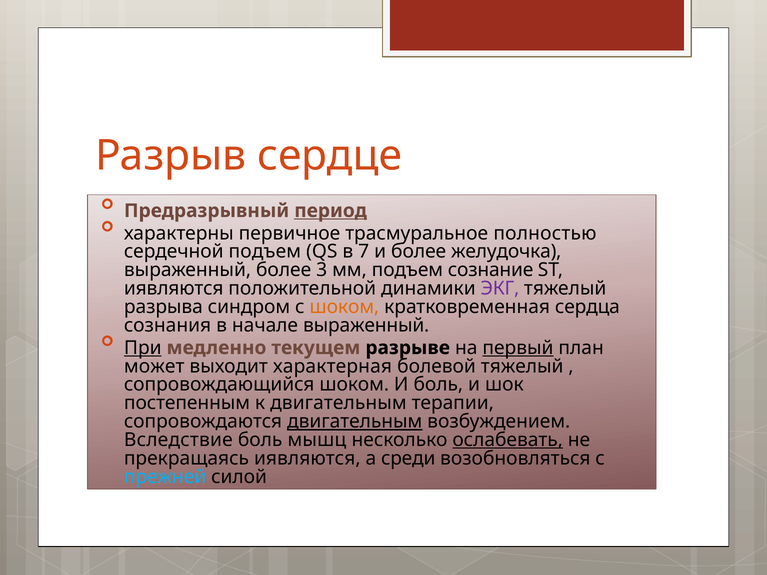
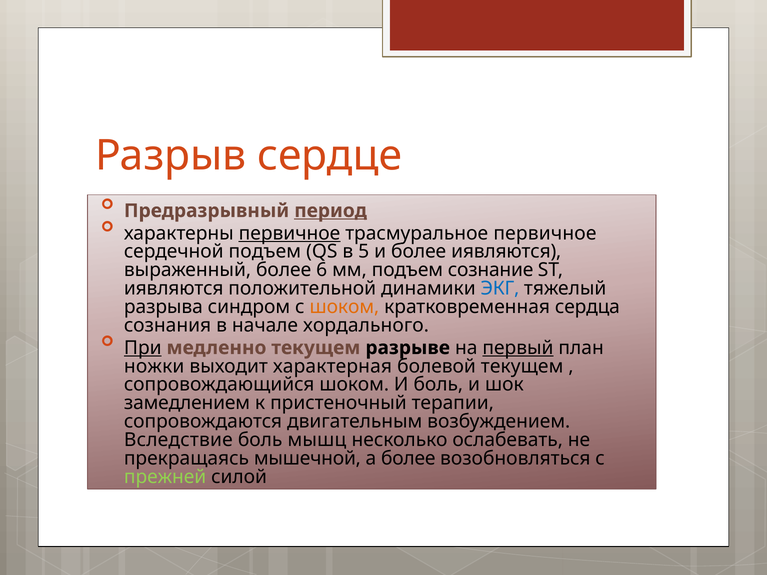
первичное at (290, 233) underline: none -> present
трасмуральное полностью: полностью -> первичное
7: 7 -> 5
более желудочка: желудочка -> иявляются
3: 3 -> 6
ЭКГ colour: purple -> blue
начале выраженный: выраженный -> хордального
может: может -> ножки
болевой тяжелый: тяжелый -> текущем
постепенным: постепенным -> замедлением
к двигательным: двигательным -> пристеночный
двигательным at (355, 422) underline: present -> none
ослабевать underline: present -> none
прекращаясь иявляются: иявляются -> мышечной
а среди: среди -> более
прежней colour: light blue -> light green
